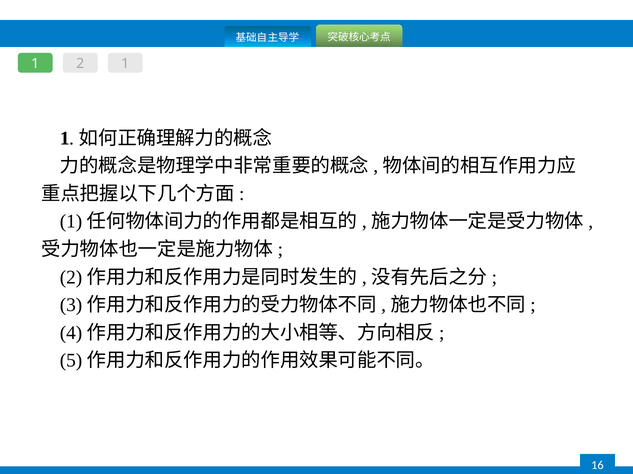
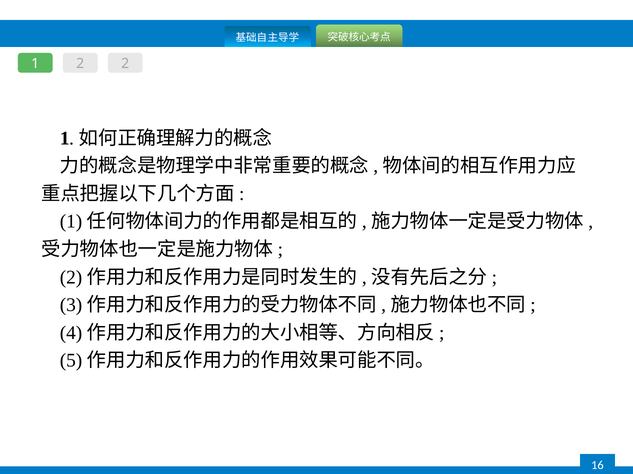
2 1: 1 -> 2
